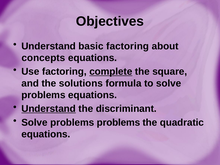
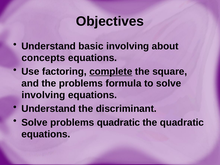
basic factoring: factoring -> involving
the solutions: solutions -> problems
problems at (43, 95): problems -> involving
Understand at (49, 109) underline: present -> none
problems problems: problems -> quadratic
